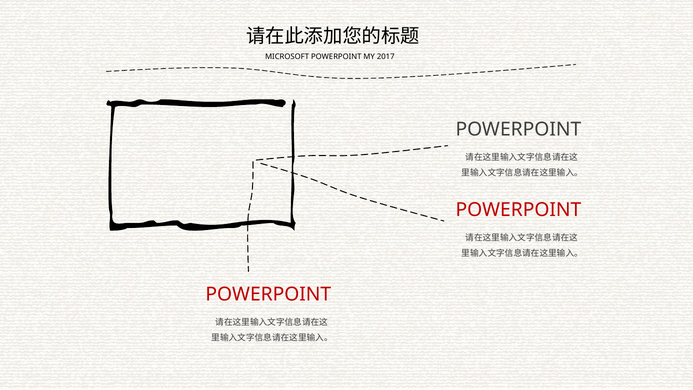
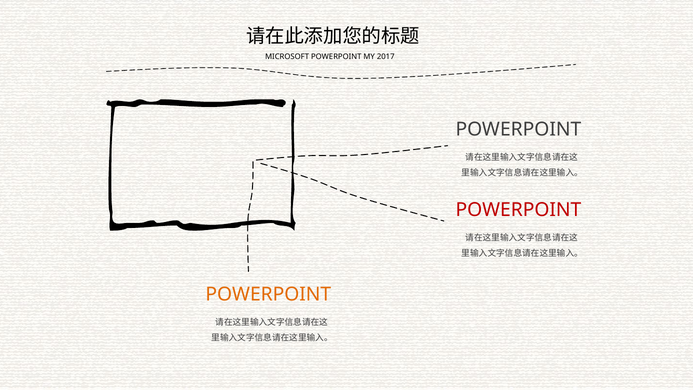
POWERPOINT at (268, 294) colour: red -> orange
